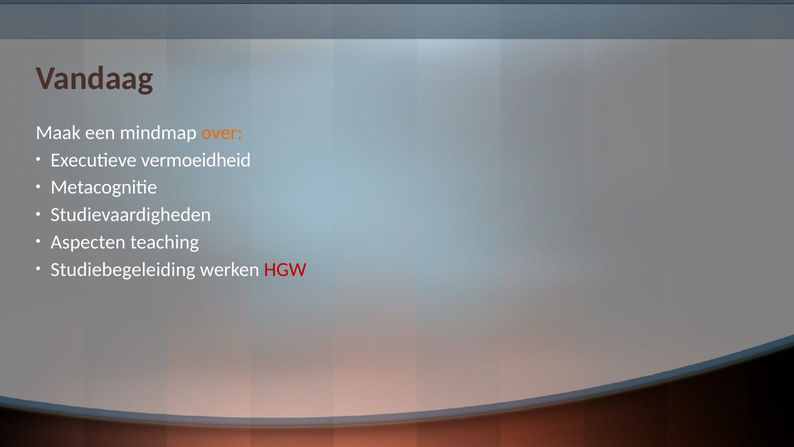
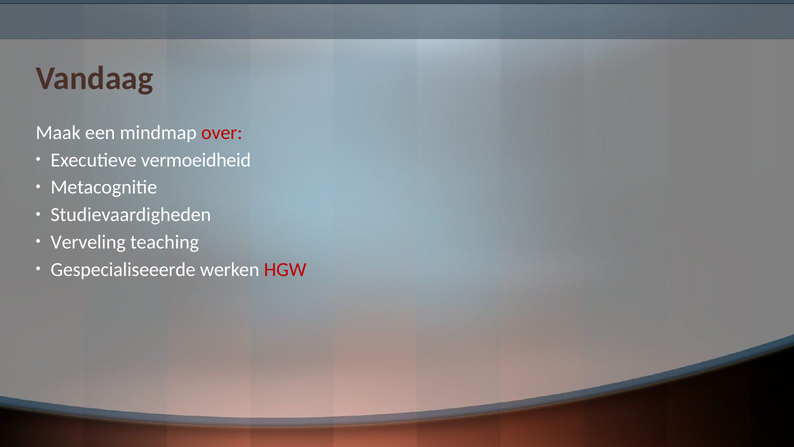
over colour: orange -> red
Aspecten: Aspecten -> Verveling
Studiebegeleiding: Studiebegeleiding -> Gespecialiseeerde
